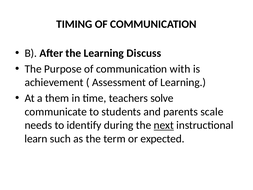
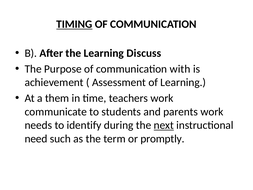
TIMING underline: none -> present
teachers solve: solve -> work
parents scale: scale -> work
learn: learn -> need
expected: expected -> promptly
